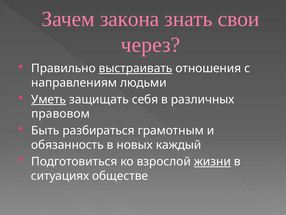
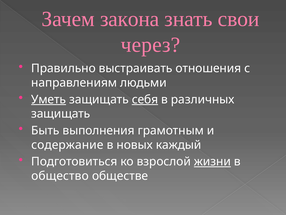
выстраивать underline: present -> none
себя underline: none -> present
правовом at (61, 114): правовом -> защищать
разбираться: разбираться -> выполнения
обязанность: обязанность -> содержание
ситуациях: ситуациях -> общество
